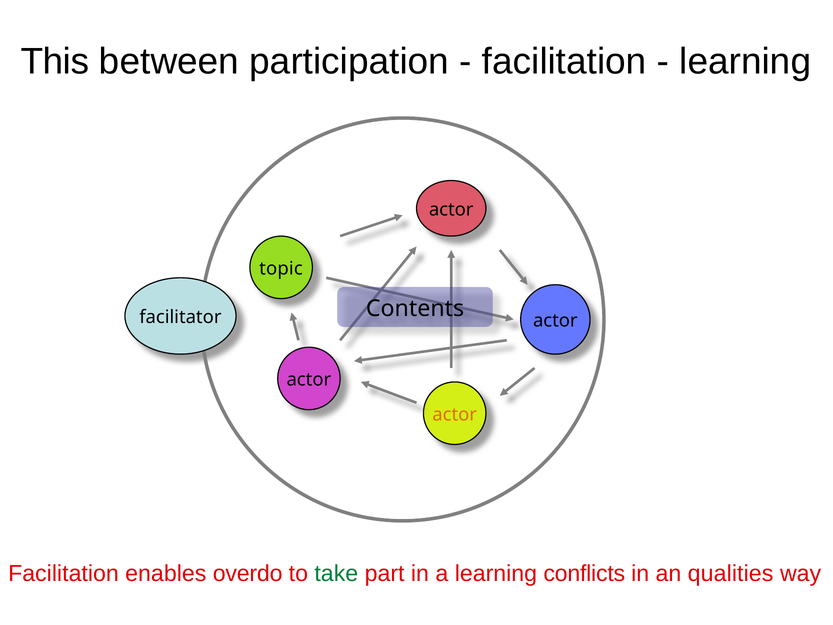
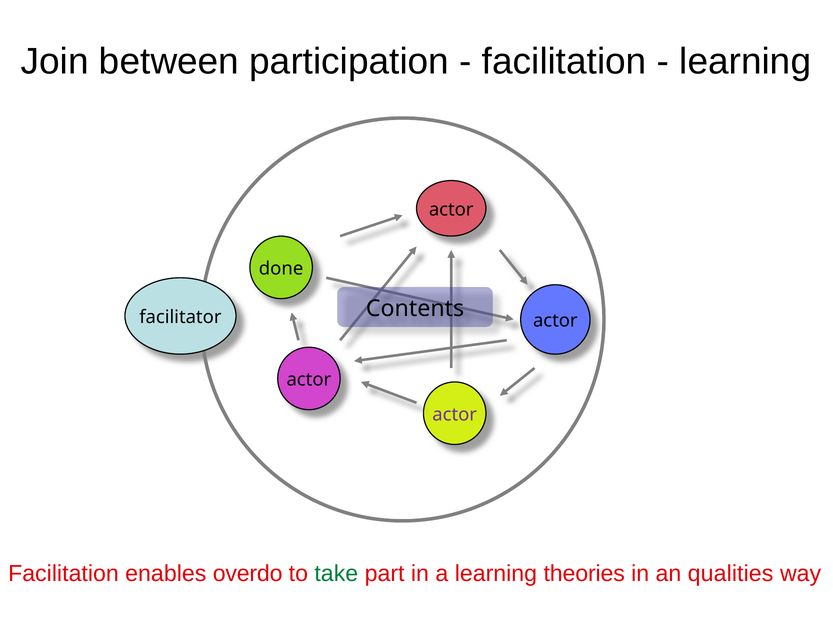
This: This -> Join
topic: topic -> done
actor at (455, 414) colour: orange -> purple
conflicts: conflicts -> theories
